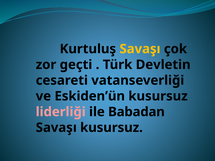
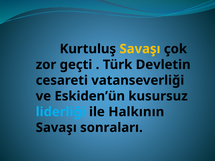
liderliği colour: pink -> light blue
Babadan: Babadan -> Halkının
Savaşı kusursuz: kusursuz -> sonraları
